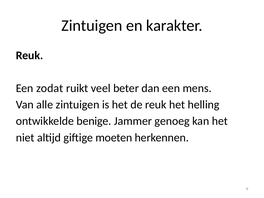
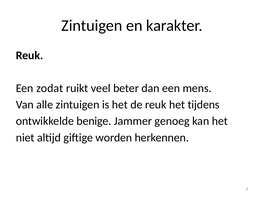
helling: helling -> tijdens
moeten: moeten -> worden
